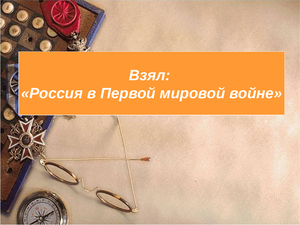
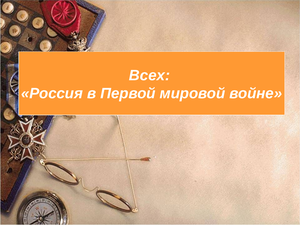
Взял: Взял -> Всех
